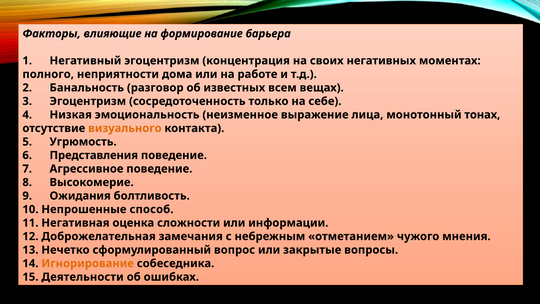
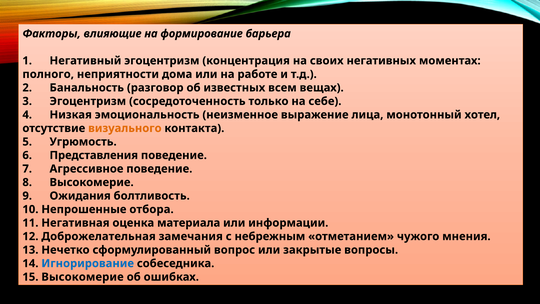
тонах: тонах -> хотел
способ: способ -> отбора
сложности: сложности -> материала
Игнорирование colour: orange -> blue
15 Деятельности: Деятельности -> Высокомерие
